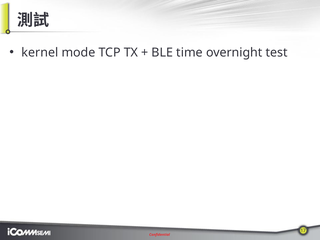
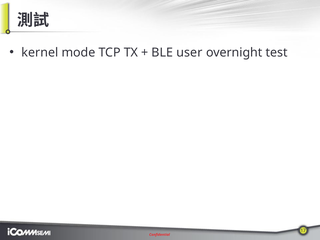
time: time -> user
